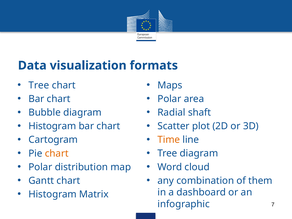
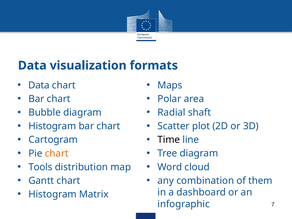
Tree at (39, 85): Tree -> Data
Time colour: orange -> black
Polar at (40, 167): Polar -> Tools
